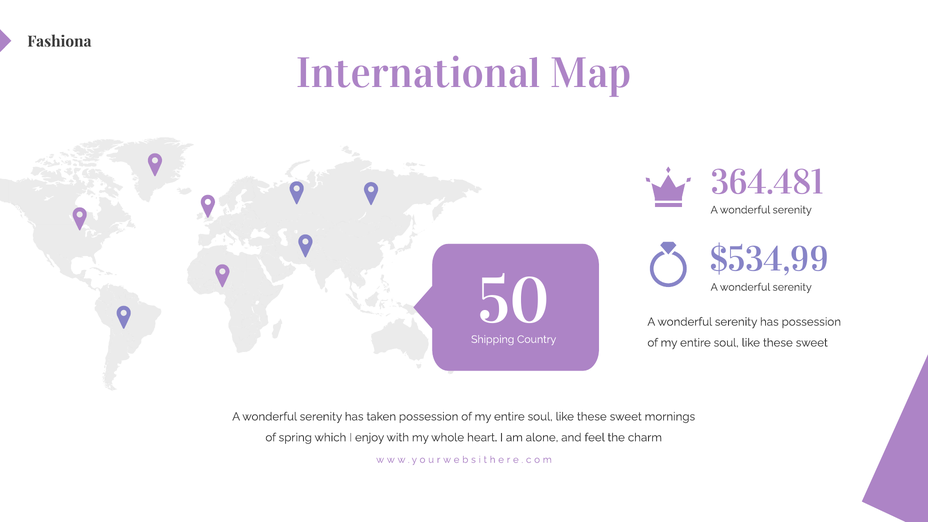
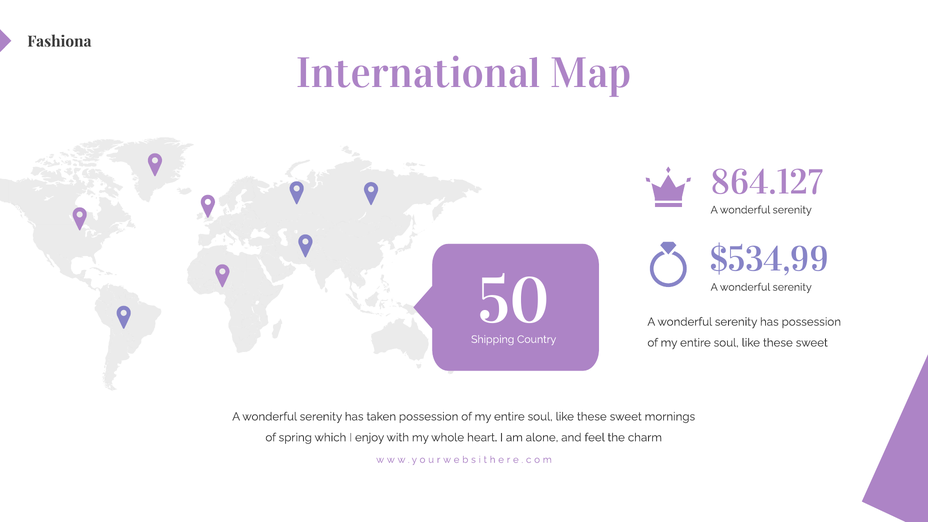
364.481: 364.481 -> 864.127
